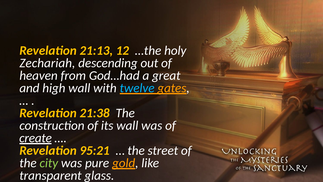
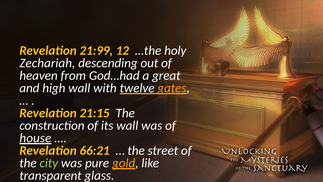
21:13: 21:13 -> 21:99
twelve colour: light blue -> white
21:38: 21:38 -> 21:15
create: create -> house
95:21: 95:21 -> 66:21
